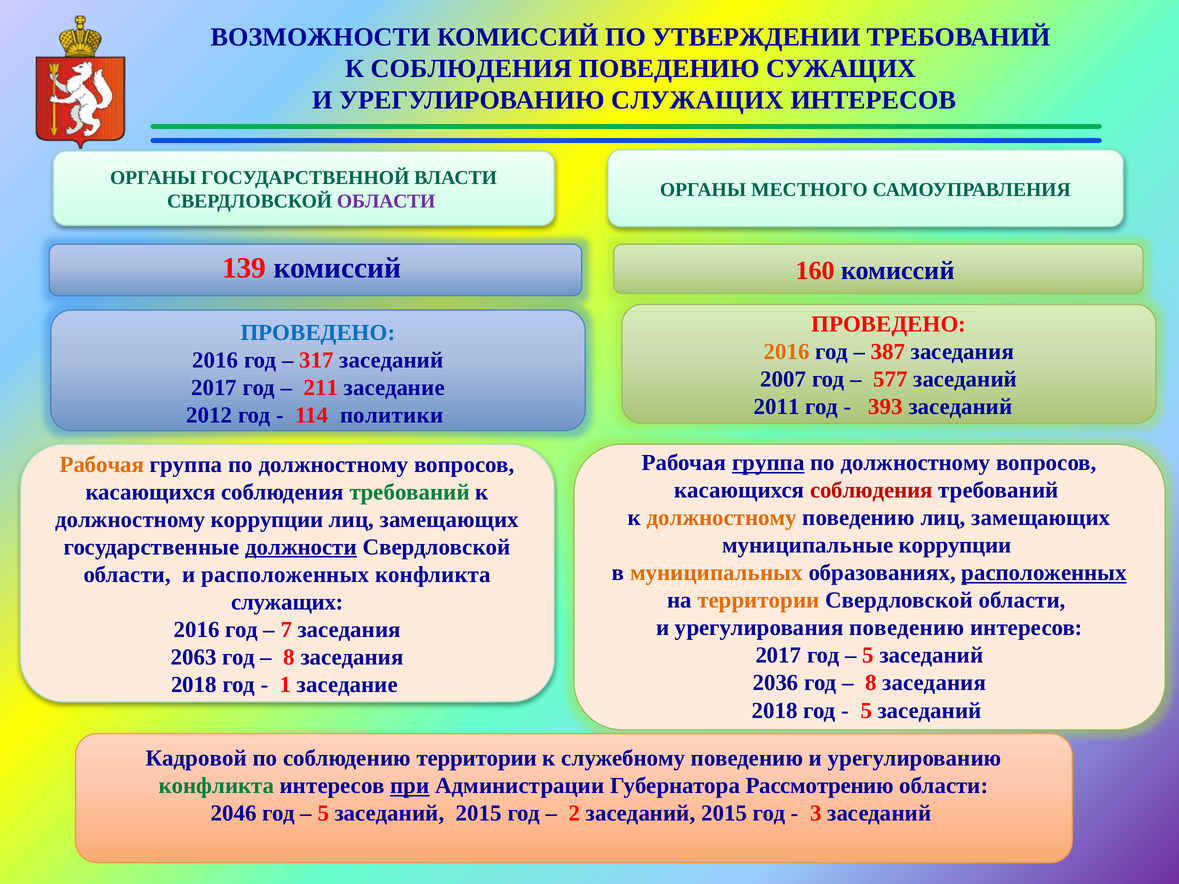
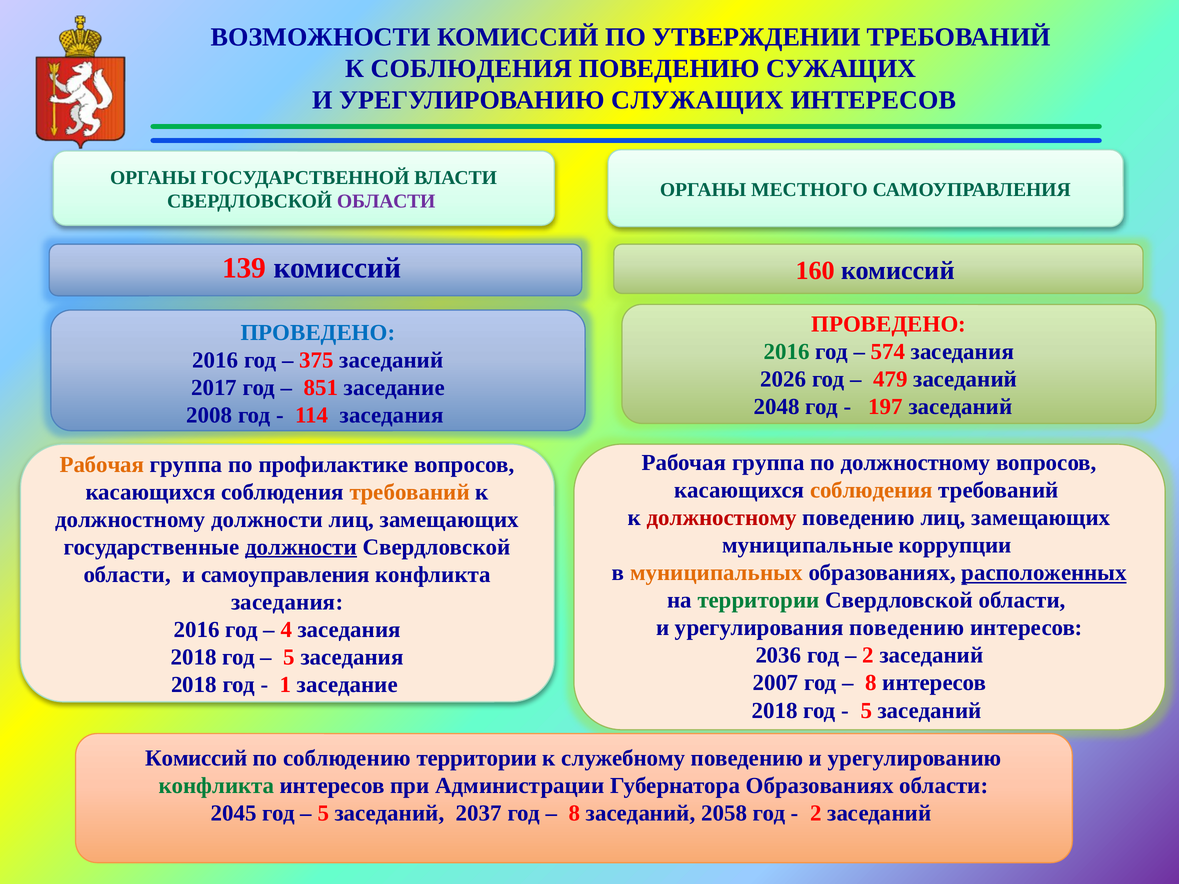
2016 at (787, 352) colour: orange -> green
387: 387 -> 574
317: 317 -> 375
2007: 2007 -> 2026
577: 577 -> 479
211: 211 -> 851
2011: 2011 -> 2048
393: 393 -> 197
2012: 2012 -> 2008
114 политики: политики -> заседания
группа at (768, 463) underline: present -> none
должностному at (333, 465): должностному -> профилактике
соблюдения at (871, 490) colour: red -> orange
требований at (410, 492) colour: green -> orange
должностному at (722, 518) colour: orange -> red
должностному коррупции: коррупции -> должности
и расположенных: расположенных -> самоуправления
территории at (759, 601) colour: orange -> green
служащих at (287, 602): служащих -> заседания
7: 7 -> 4
2017 at (778, 656): 2017 -> 2036
5 at (868, 656): 5 -> 2
2063 at (194, 657): 2063 -> 2018
8 at (289, 657): 8 -> 5
2036: 2036 -> 2007
заседания at (934, 683): заседания -> интересов
Кадровой at (196, 759): Кадровой -> Комиссий
при underline: present -> none
Губернатора Рассмотрению: Рассмотрению -> Образованиях
2046: 2046 -> 2045
5 заседаний 2015: 2015 -> 2037
2 at (574, 814): 2 -> 8
2015 at (724, 814): 2015 -> 2058
3 at (816, 814): 3 -> 2
